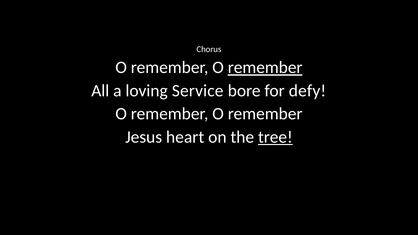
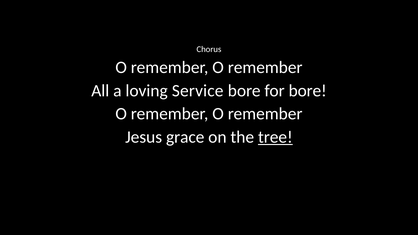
remember at (265, 68) underline: present -> none
for defy: defy -> bore
heart: heart -> grace
